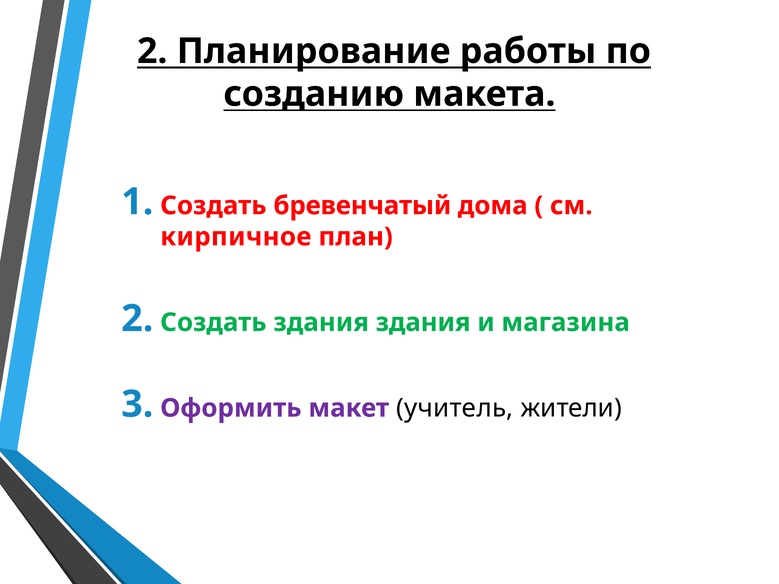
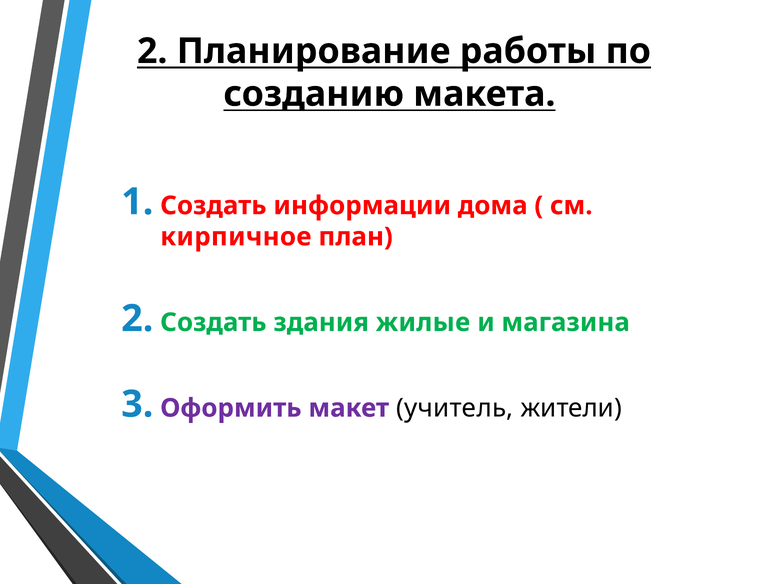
бревенчатый: бревенчатый -> информации
здания здания: здания -> жилые
